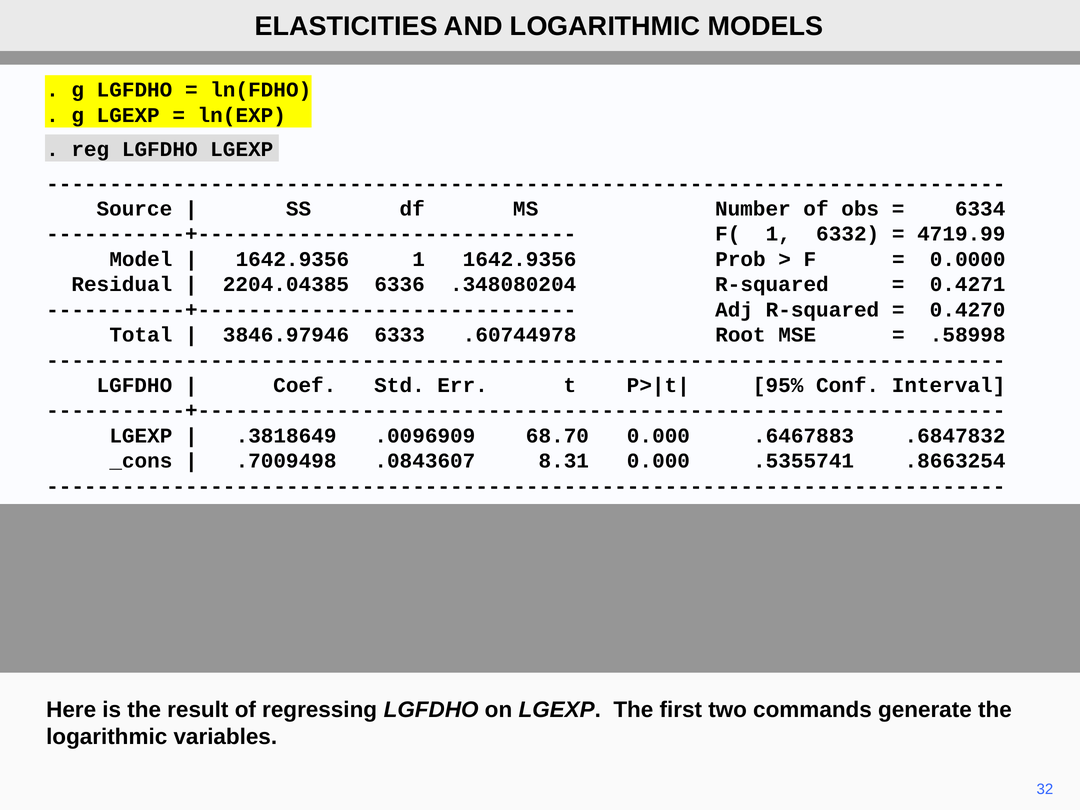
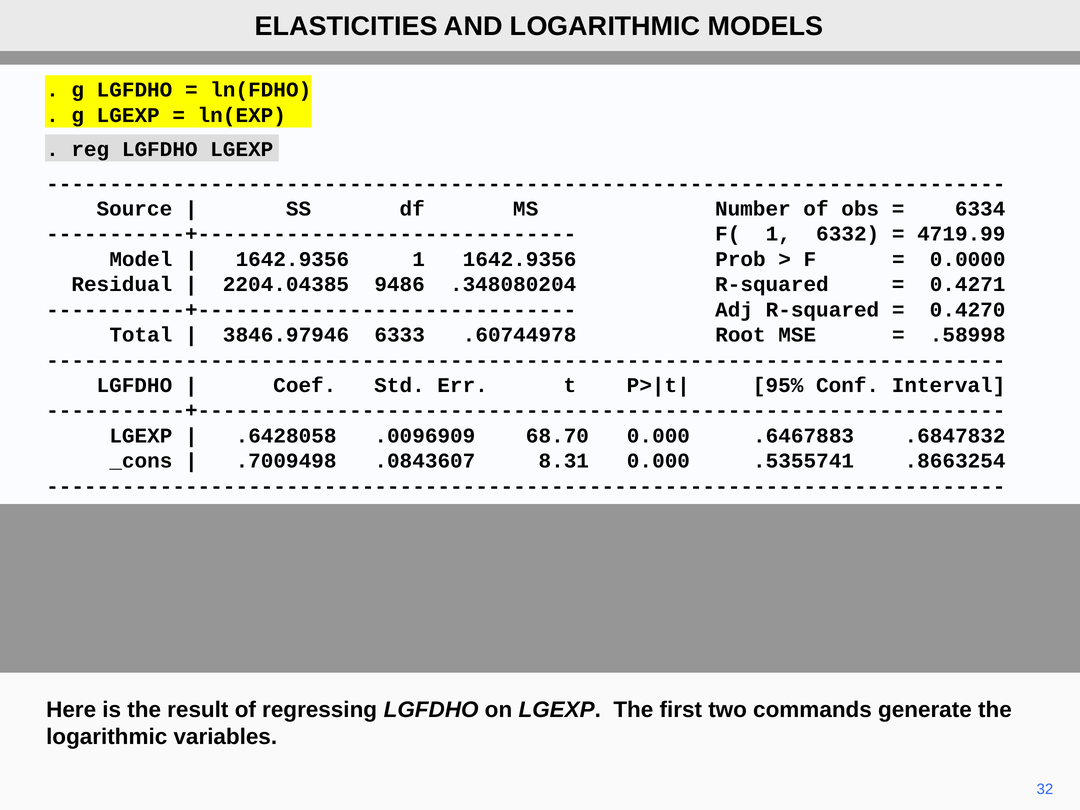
6336: 6336 -> 9486
.3818649: .3818649 -> .6428058
